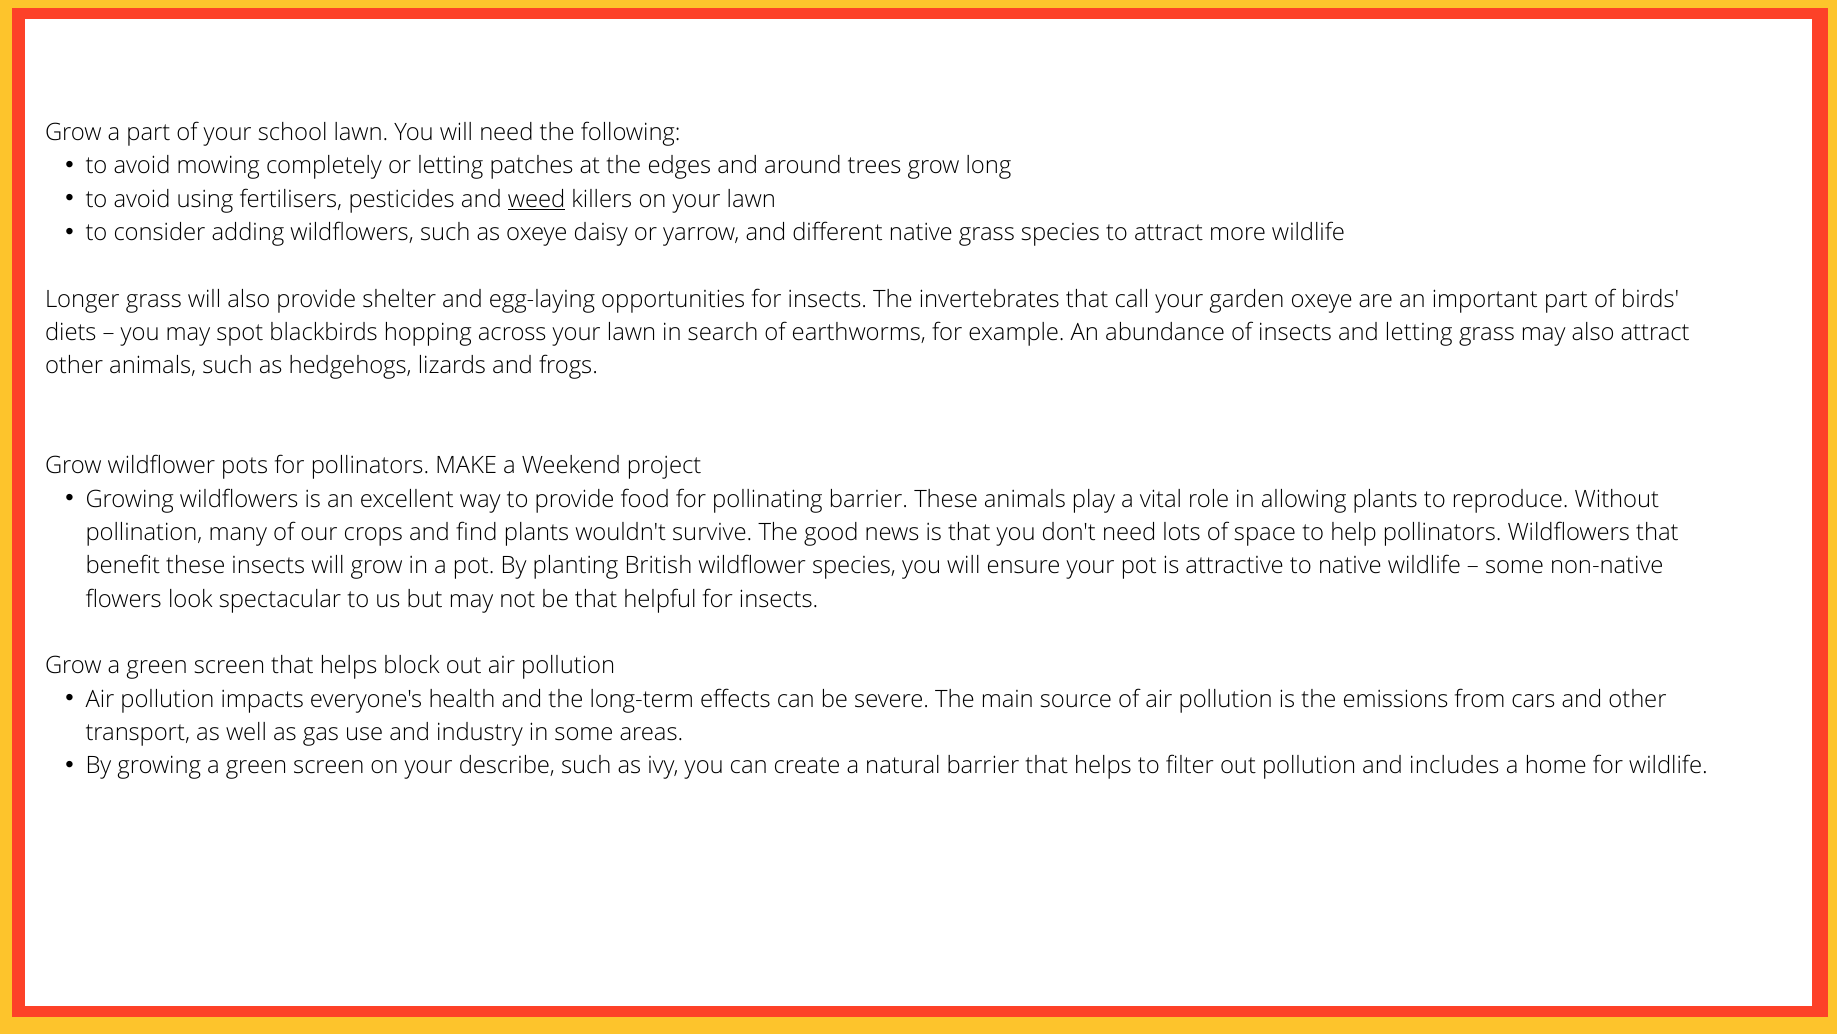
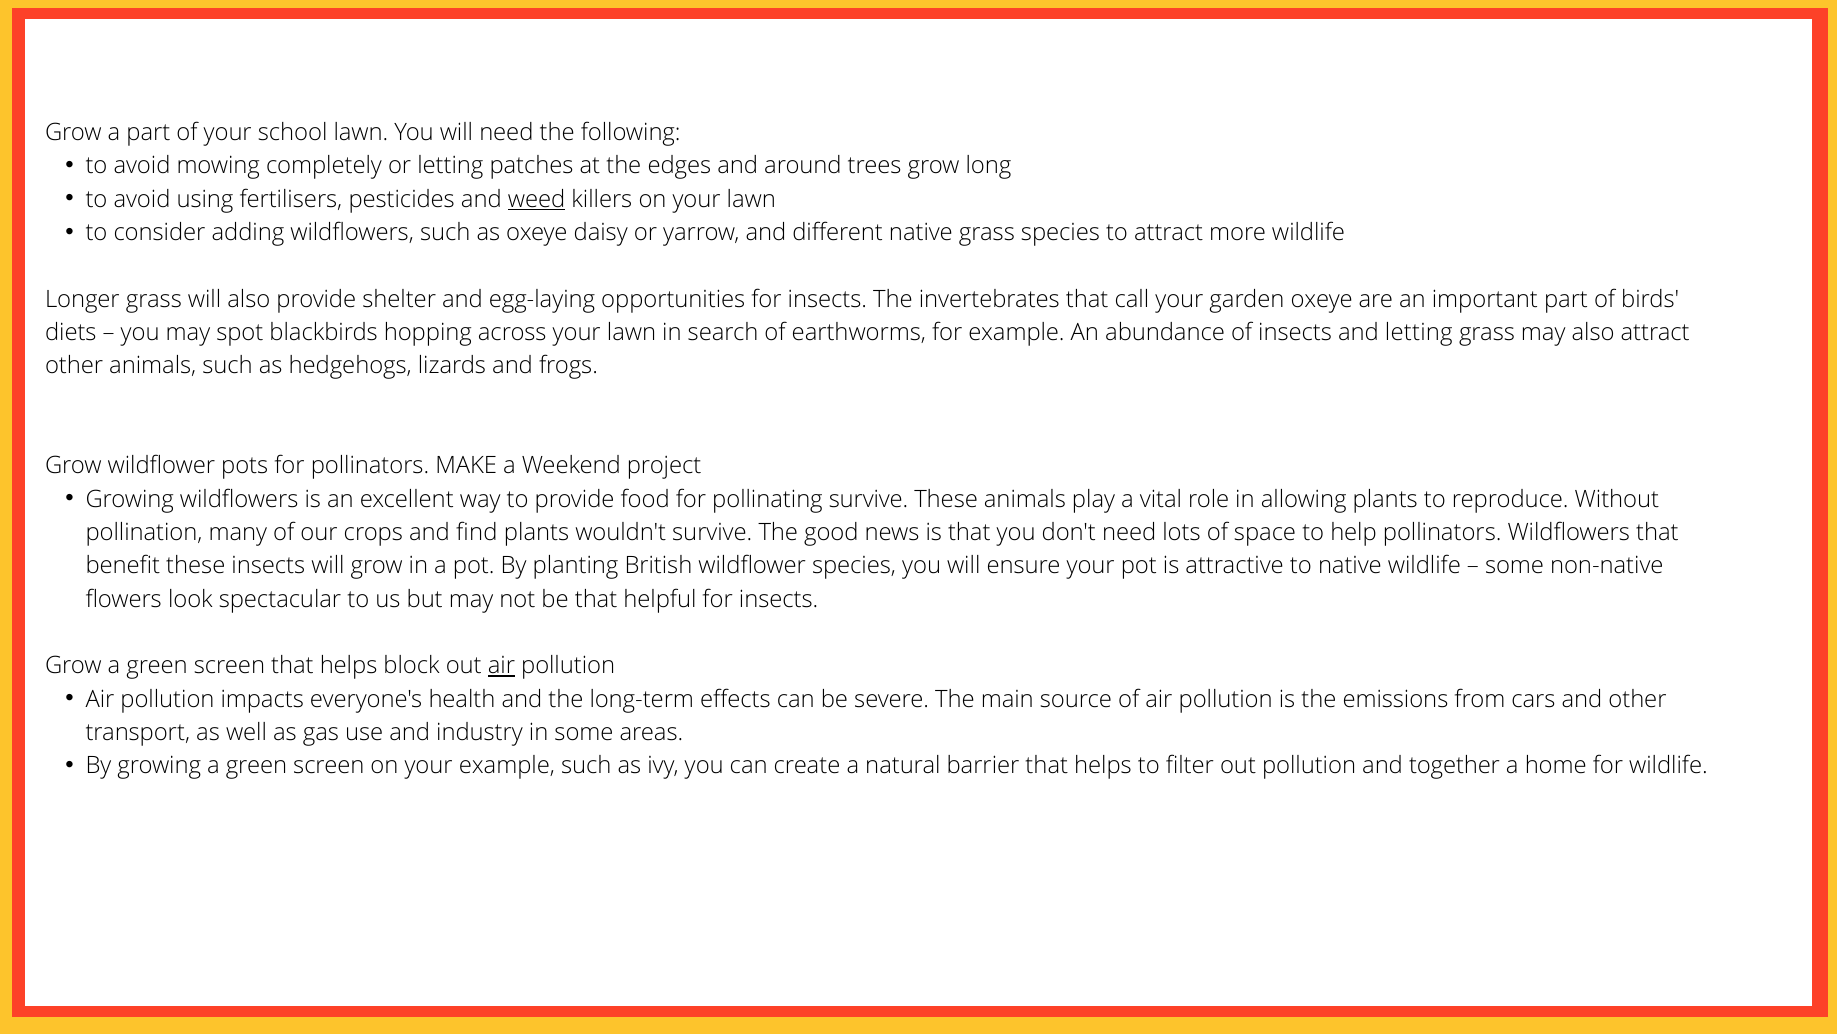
pollinating barrier: barrier -> survive
air at (502, 665) underline: none -> present
your describe: describe -> example
includes: includes -> together
